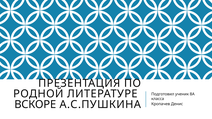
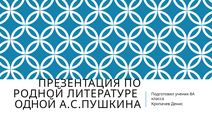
ВСКОРЕ: ВСКОРЕ -> ОДНОЙ
